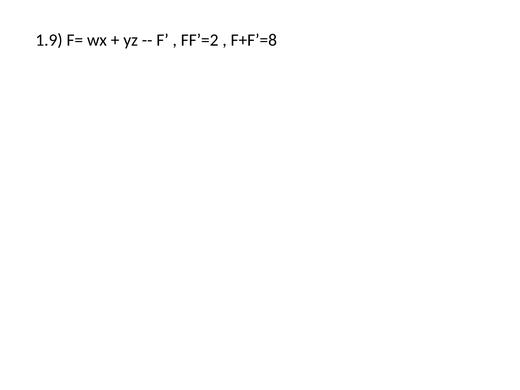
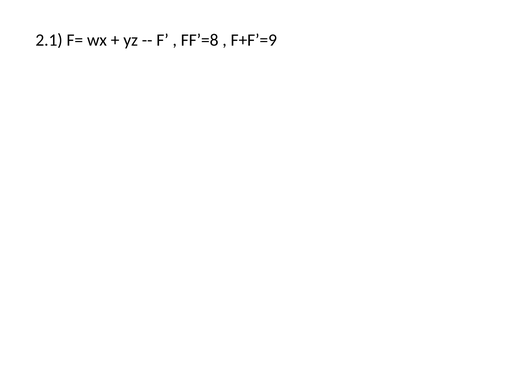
1.9: 1.9 -> 2.1
FF’=2: FF’=2 -> FF’=8
F+F’=8: F+F’=8 -> F+F’=9
